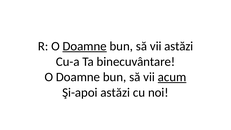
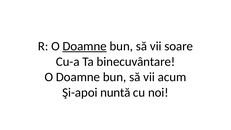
vii astăzi: astăzi -> soare
acum underline: present -> none
Şi-apoi astăzi: astăzi -> nuntă
